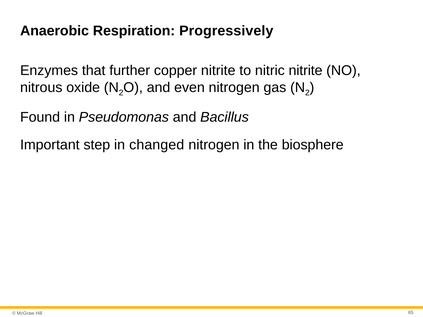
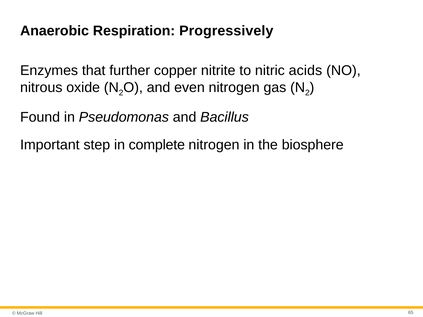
nitric nitrite: nitrite -> acids
changed: changed -> complete
